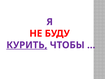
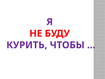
КУРИТЬ underline: present -> none
